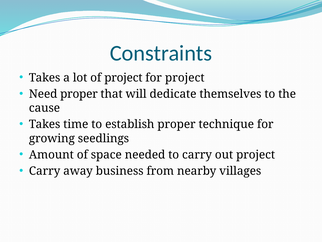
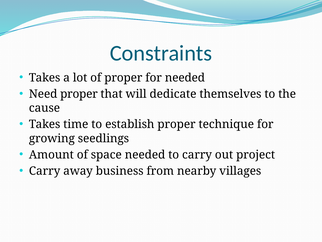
of project: project -> proper
for project: project -> needed
